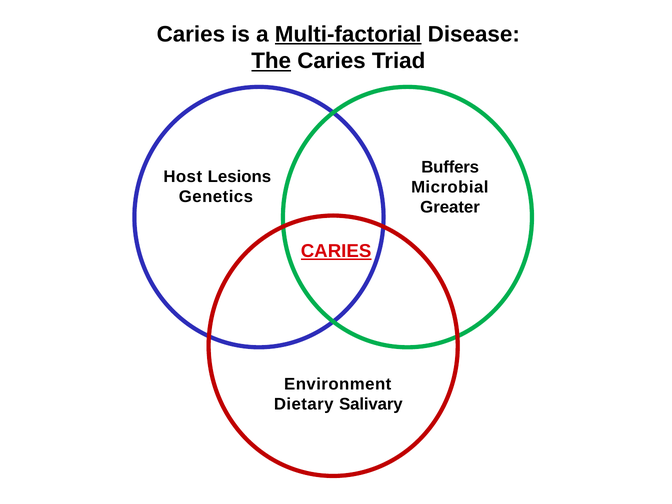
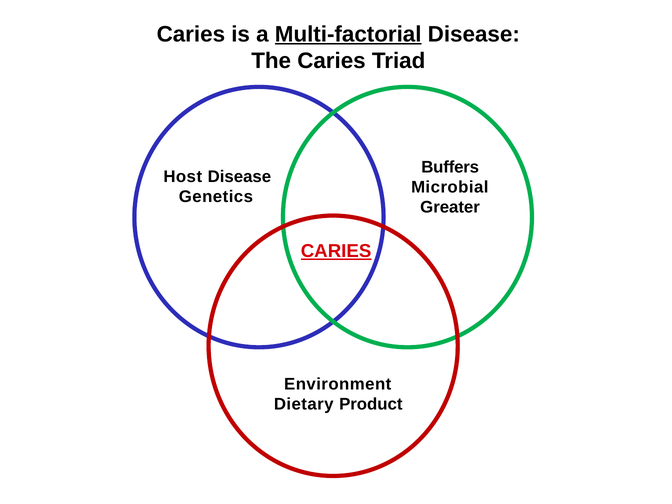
The underline: present -> none
Host Lesions: Lesions -> Disease
Salivary: Salivary -> Product
